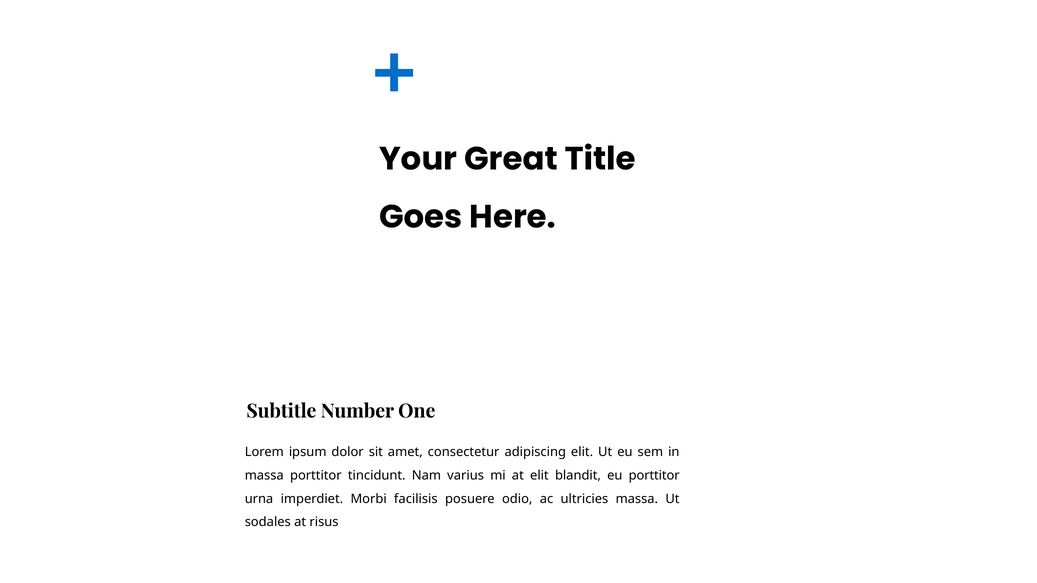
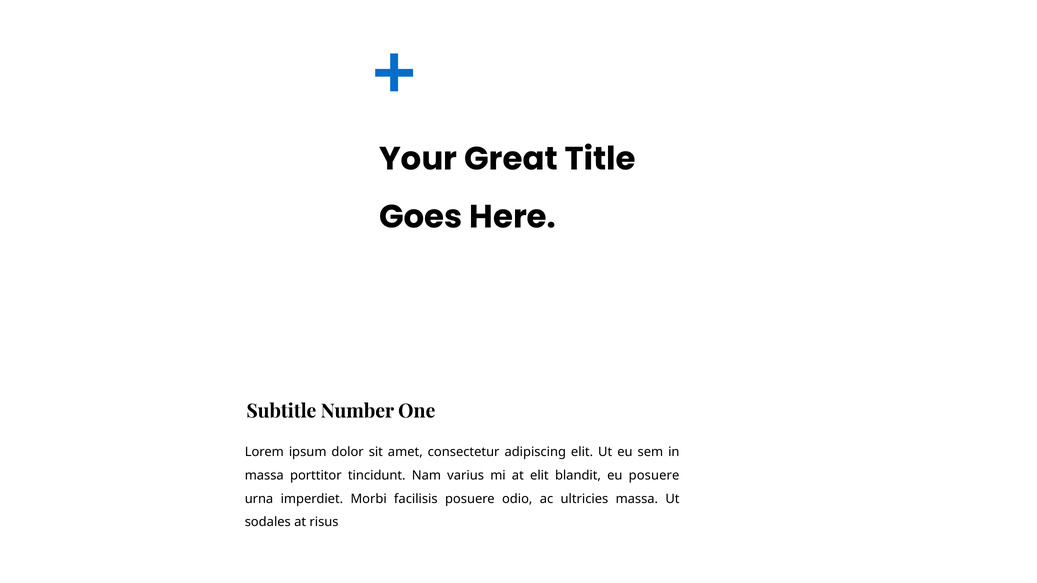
eu porttitor: porttitor -> posuere
